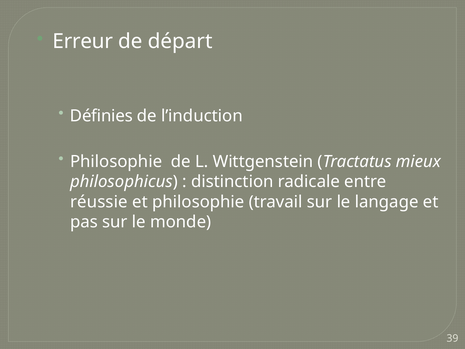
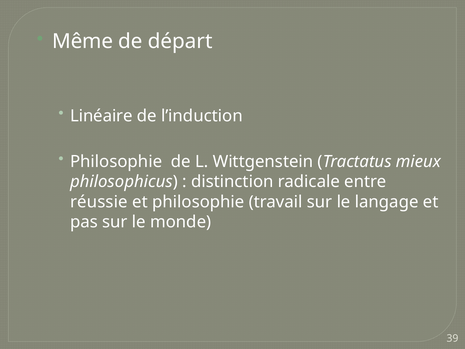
Erreur: Erreur -> Même
Définies: Définies -> Linéaire
